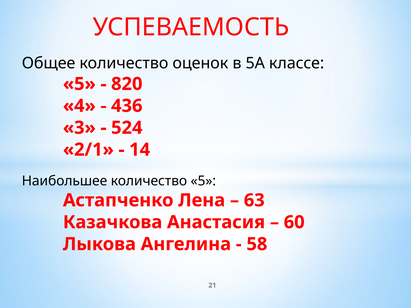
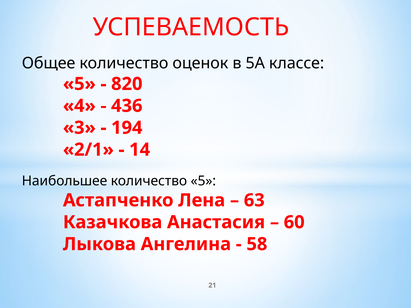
524: 524 -> 194
